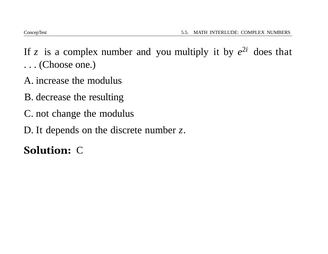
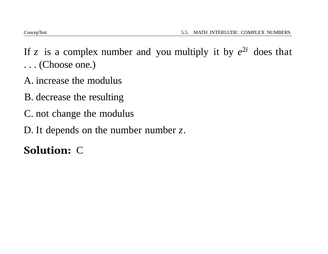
the discrete: discrete -> number
